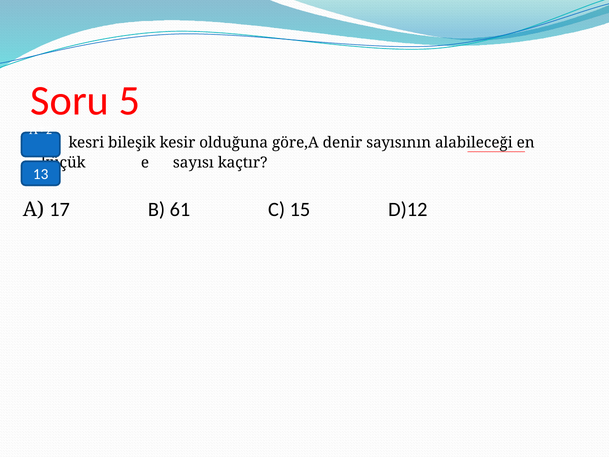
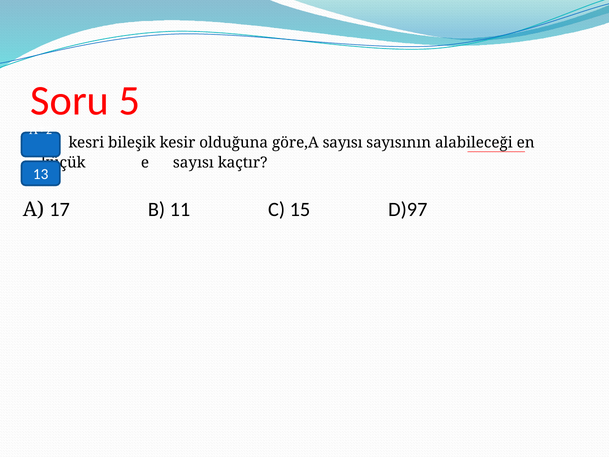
göre,A denir: denir -> sayısı
61: 61 -> 11
D)12: D)12 -> D)97
